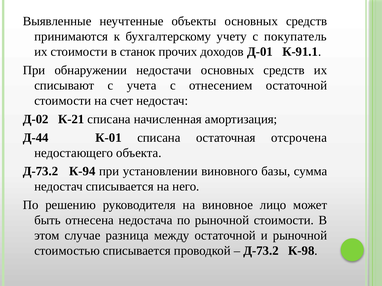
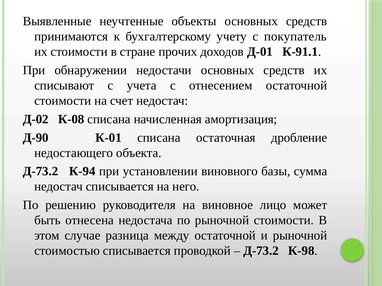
станок: станок -> стране
К-21: К-21 -> К-08
Д-44: Д-44 -> Д-90
отсрочена: отсрочена -> дробление
